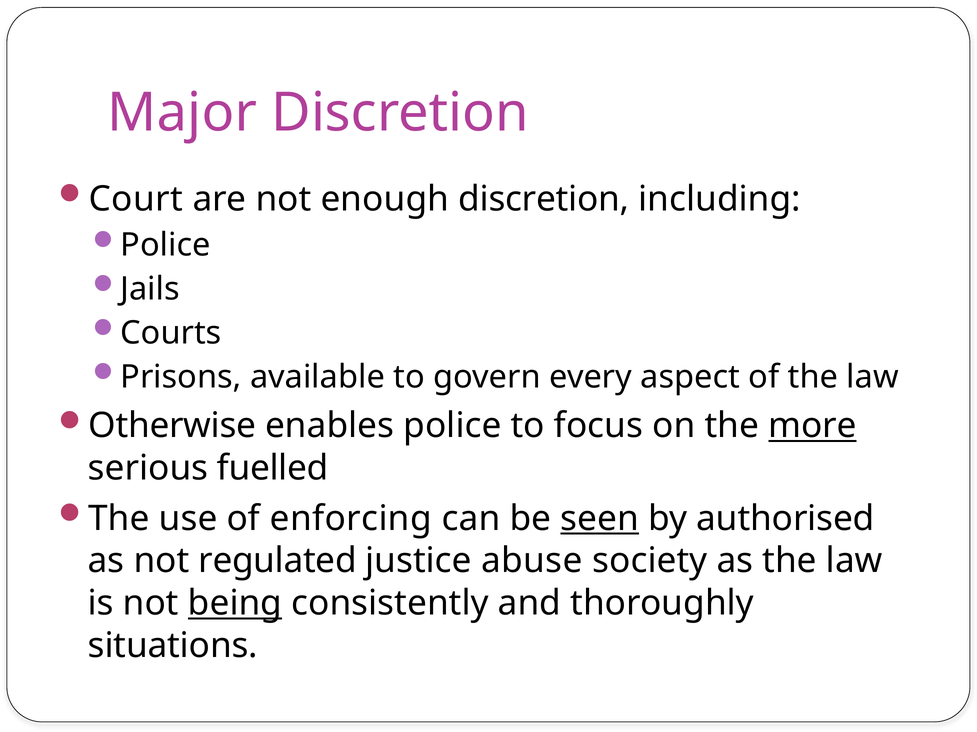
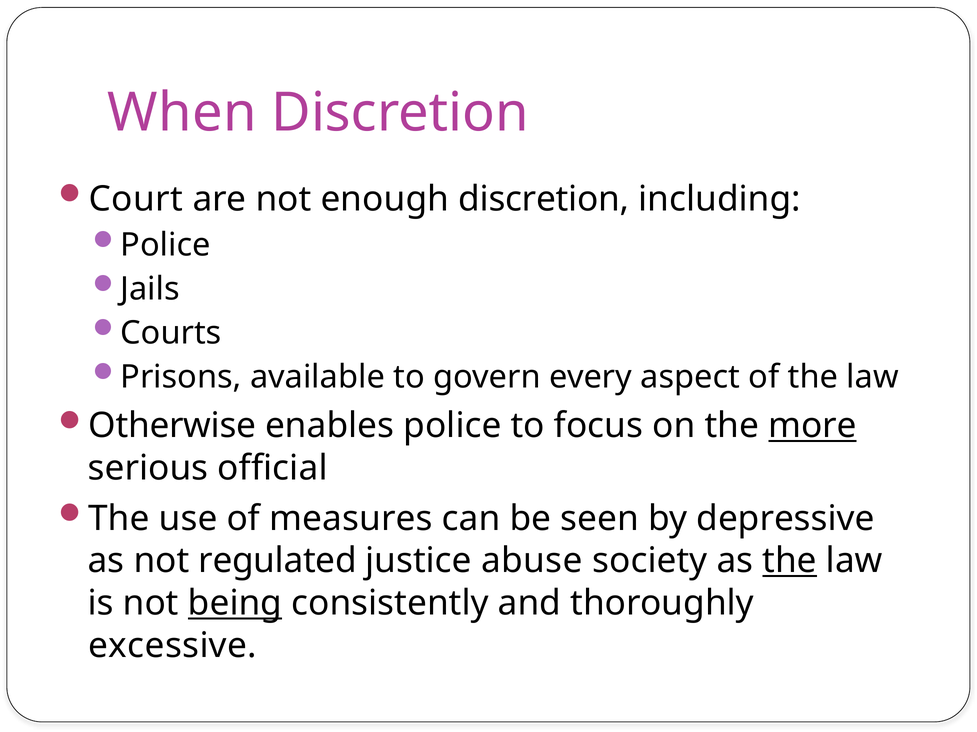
Major: Major -> When
fuelled: fuelled -> official
enforcing: enforcing -> measures
seen underline: present -> none
authorised: authorised -> depressive
the at (790, 561) underline: none -> present
situations: situations -> excessive
